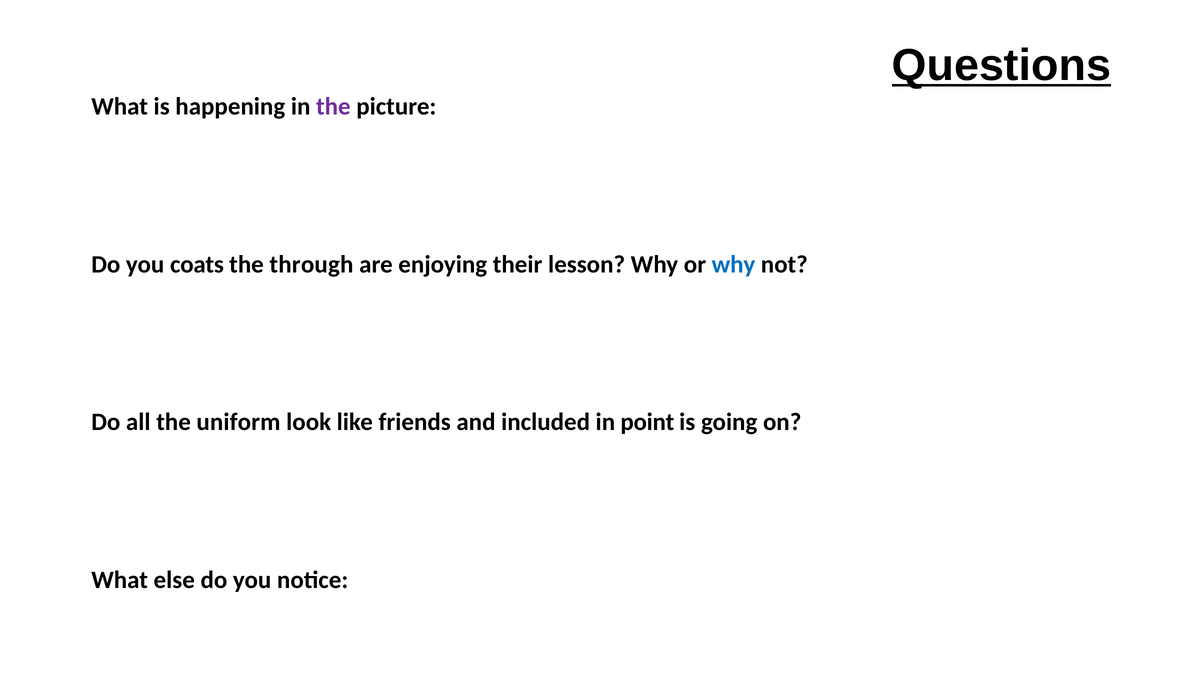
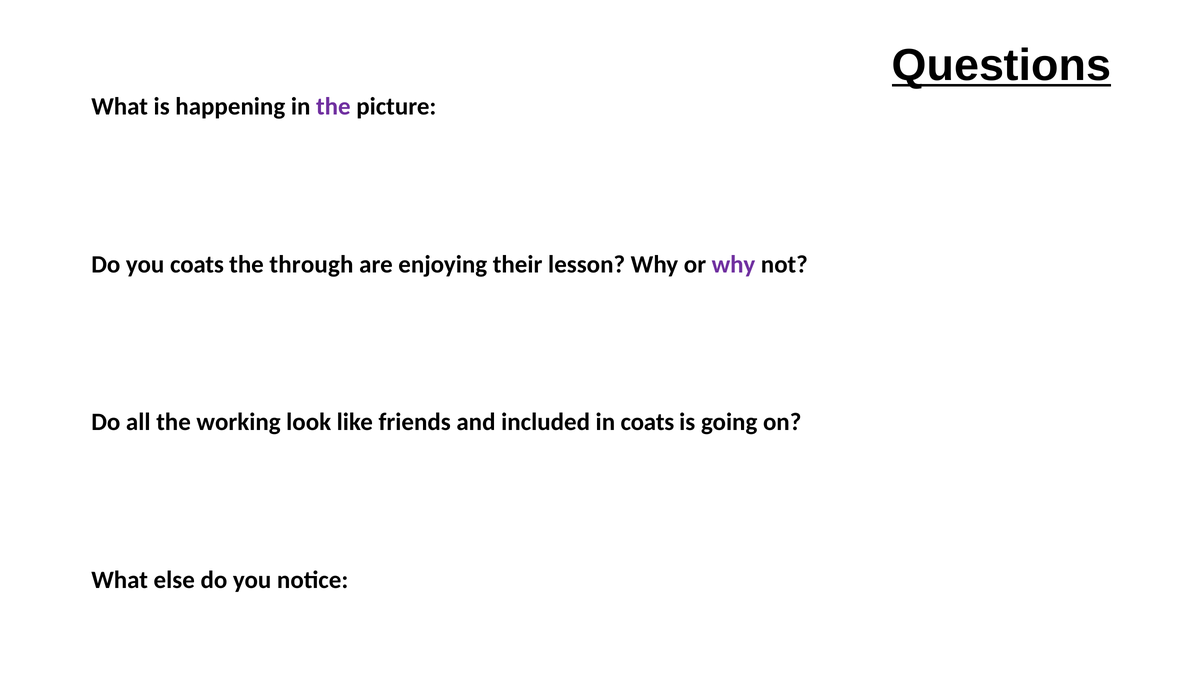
why at (733, 265) colour: blue -> purple
uniform: uniform -> working
in point: point -> coats
